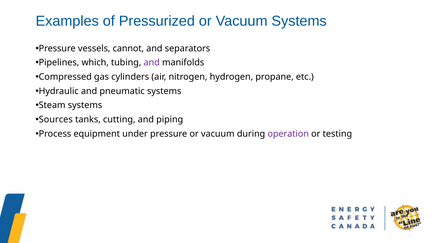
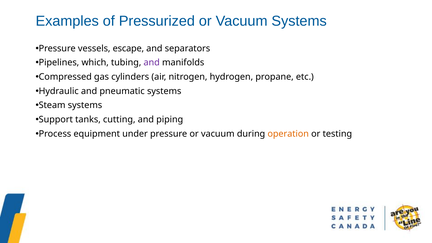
cannot: cannot -> escape
Sources: Sources -> Support
operation colour: purple -> orange
